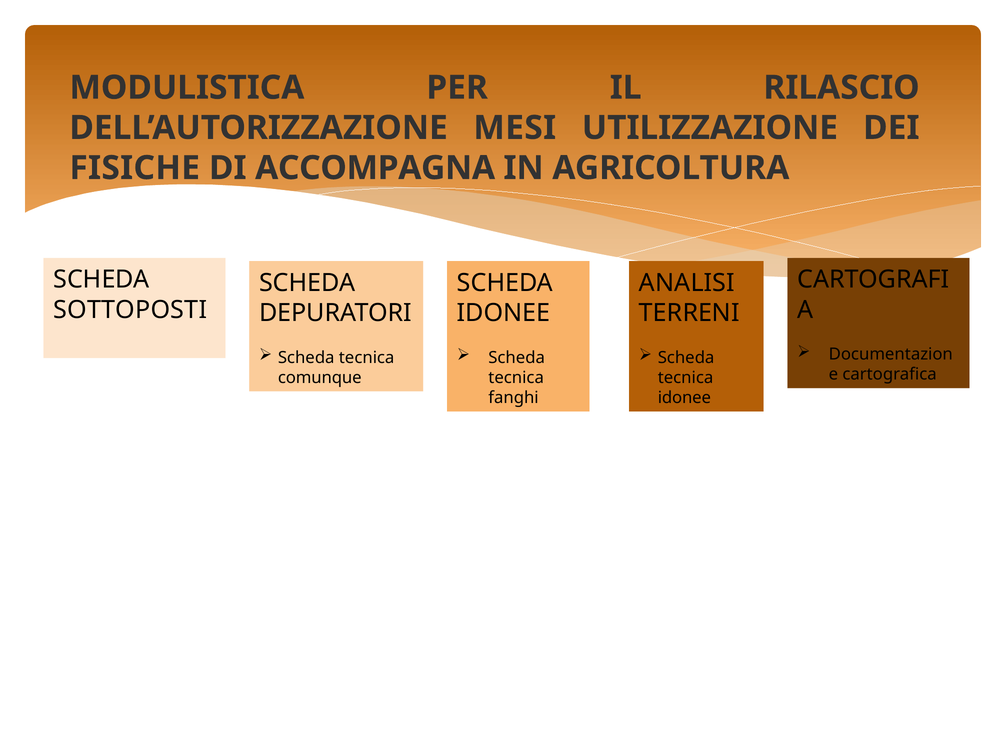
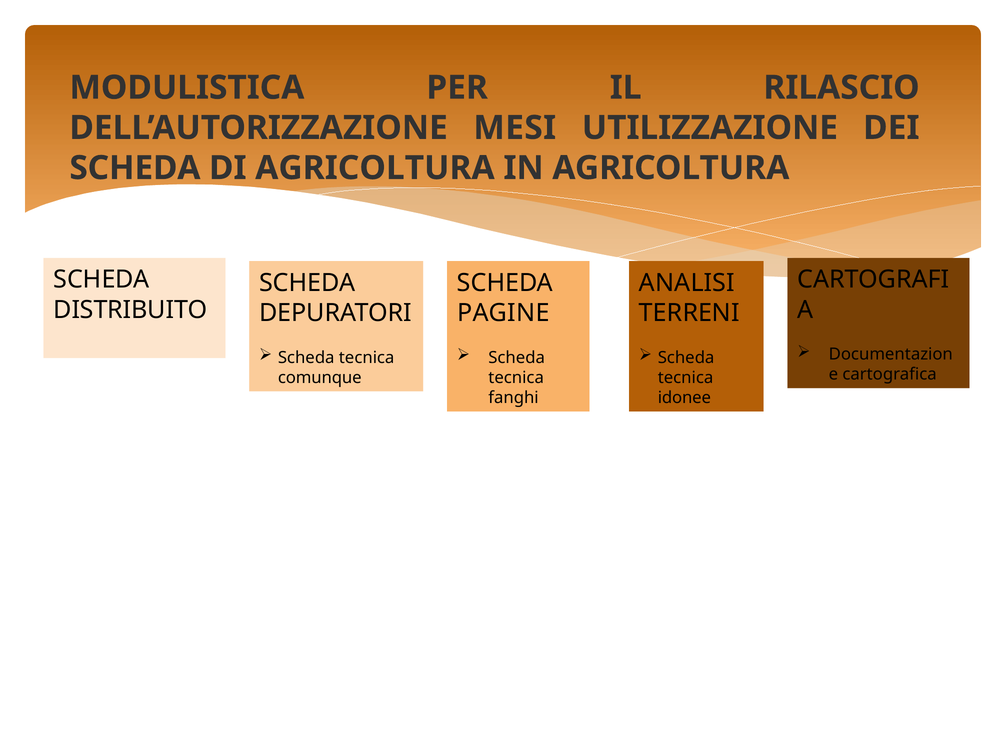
FISICHE at (135, 168): FISICHE -> SCHEDA
DI ACCOMPAGNA: ACCOMPAGNA -> AGRICOLTURA
SOTTOPOSTI: SOTTOPOSTI -> DISTRIBUITO
IDONEE at (504, 313): IDONEE -> PAGINE
